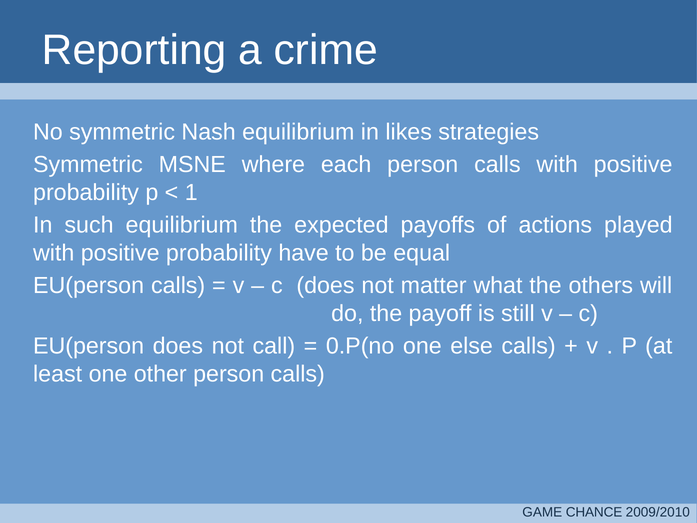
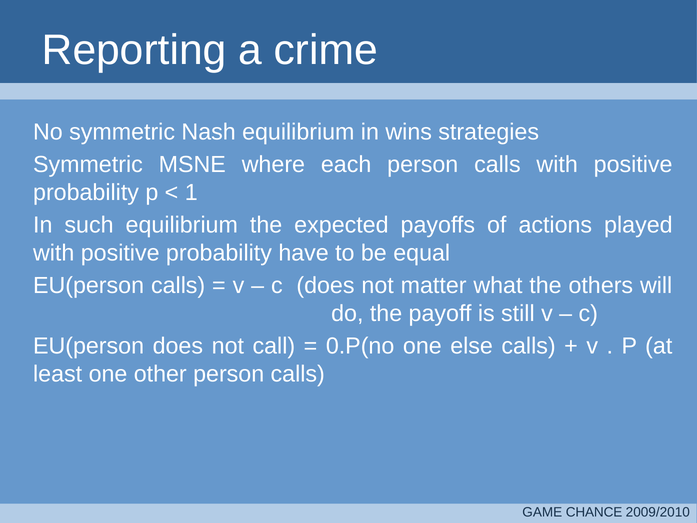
likes: likes -> wins
